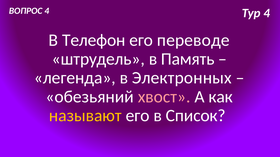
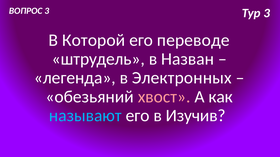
ВОПРОС 4: 4 -> 3
Тур 4: 4 -> 3
Телефон: Телефон -> Которой
Память: Память -> Назван
называют colour: yellow -> light blue
Список: Список -> Изучив
